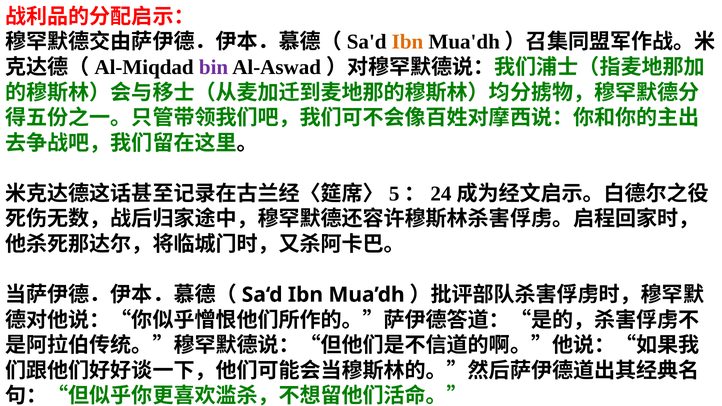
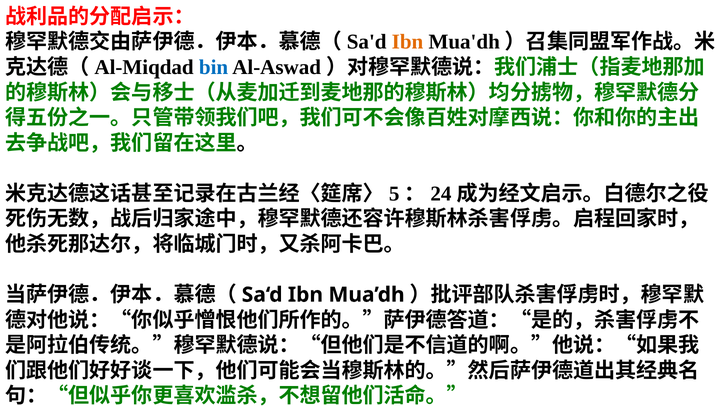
bin colour: purple -> blue
